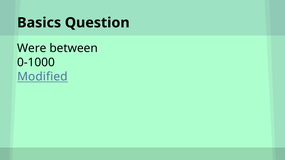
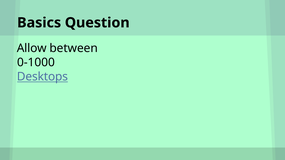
Were: Were -> Allow
Modified: Modified -> Desktops
